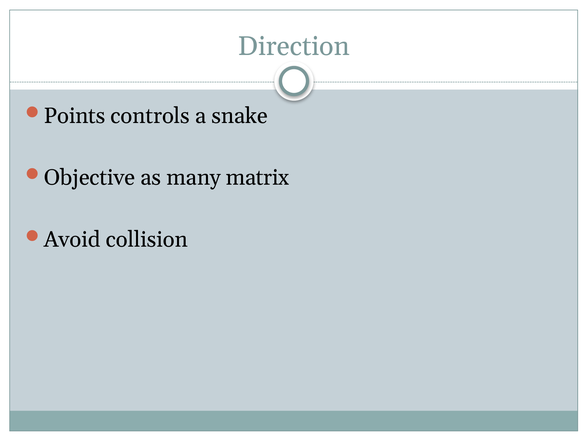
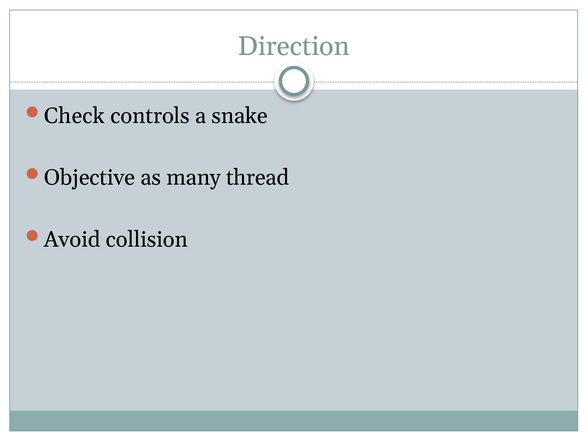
Points: Points -> Check
matrix: matrix -> thread
